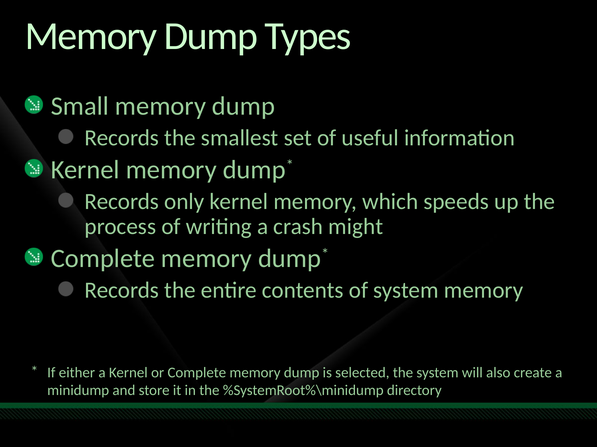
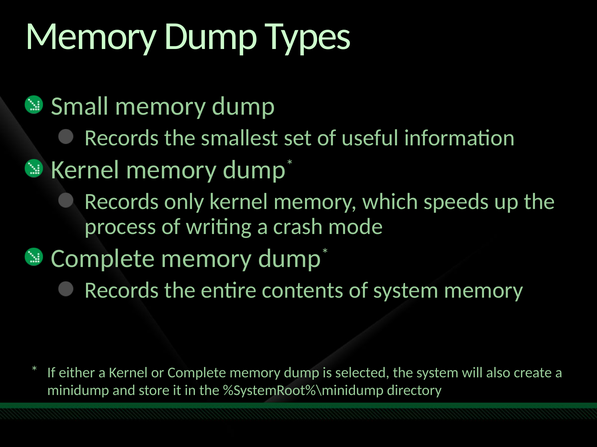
might: might -> mode
